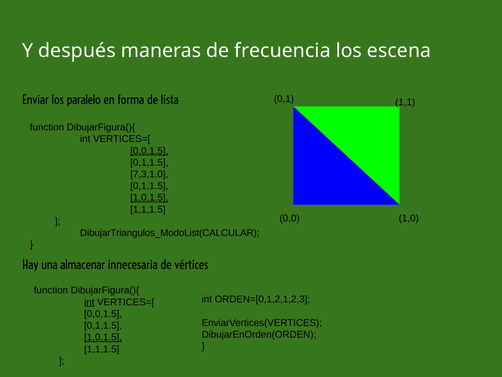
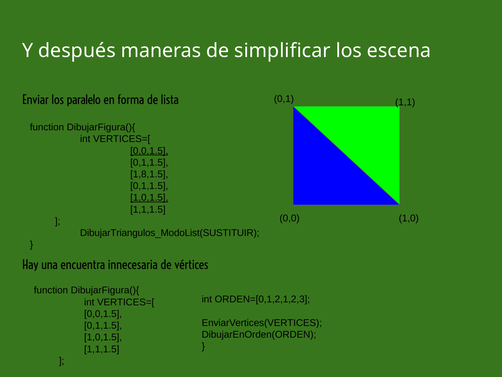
frecuencia: frecuencia -> simplificar
7,3,1.0: 7,3,1.0 -> 1,8,1.5
DibujarTriangulos_ModoList(CALCULAR: DibujarTriangulos_ModoList(CALCULAR -> DibujarTriangulos_ModoList(SUSTITUIR
almacenar: almacenar -> encuentra
int at (89, 302) underline: present -> none
1,0,1.5 at (103, 337) underline: present -> none
